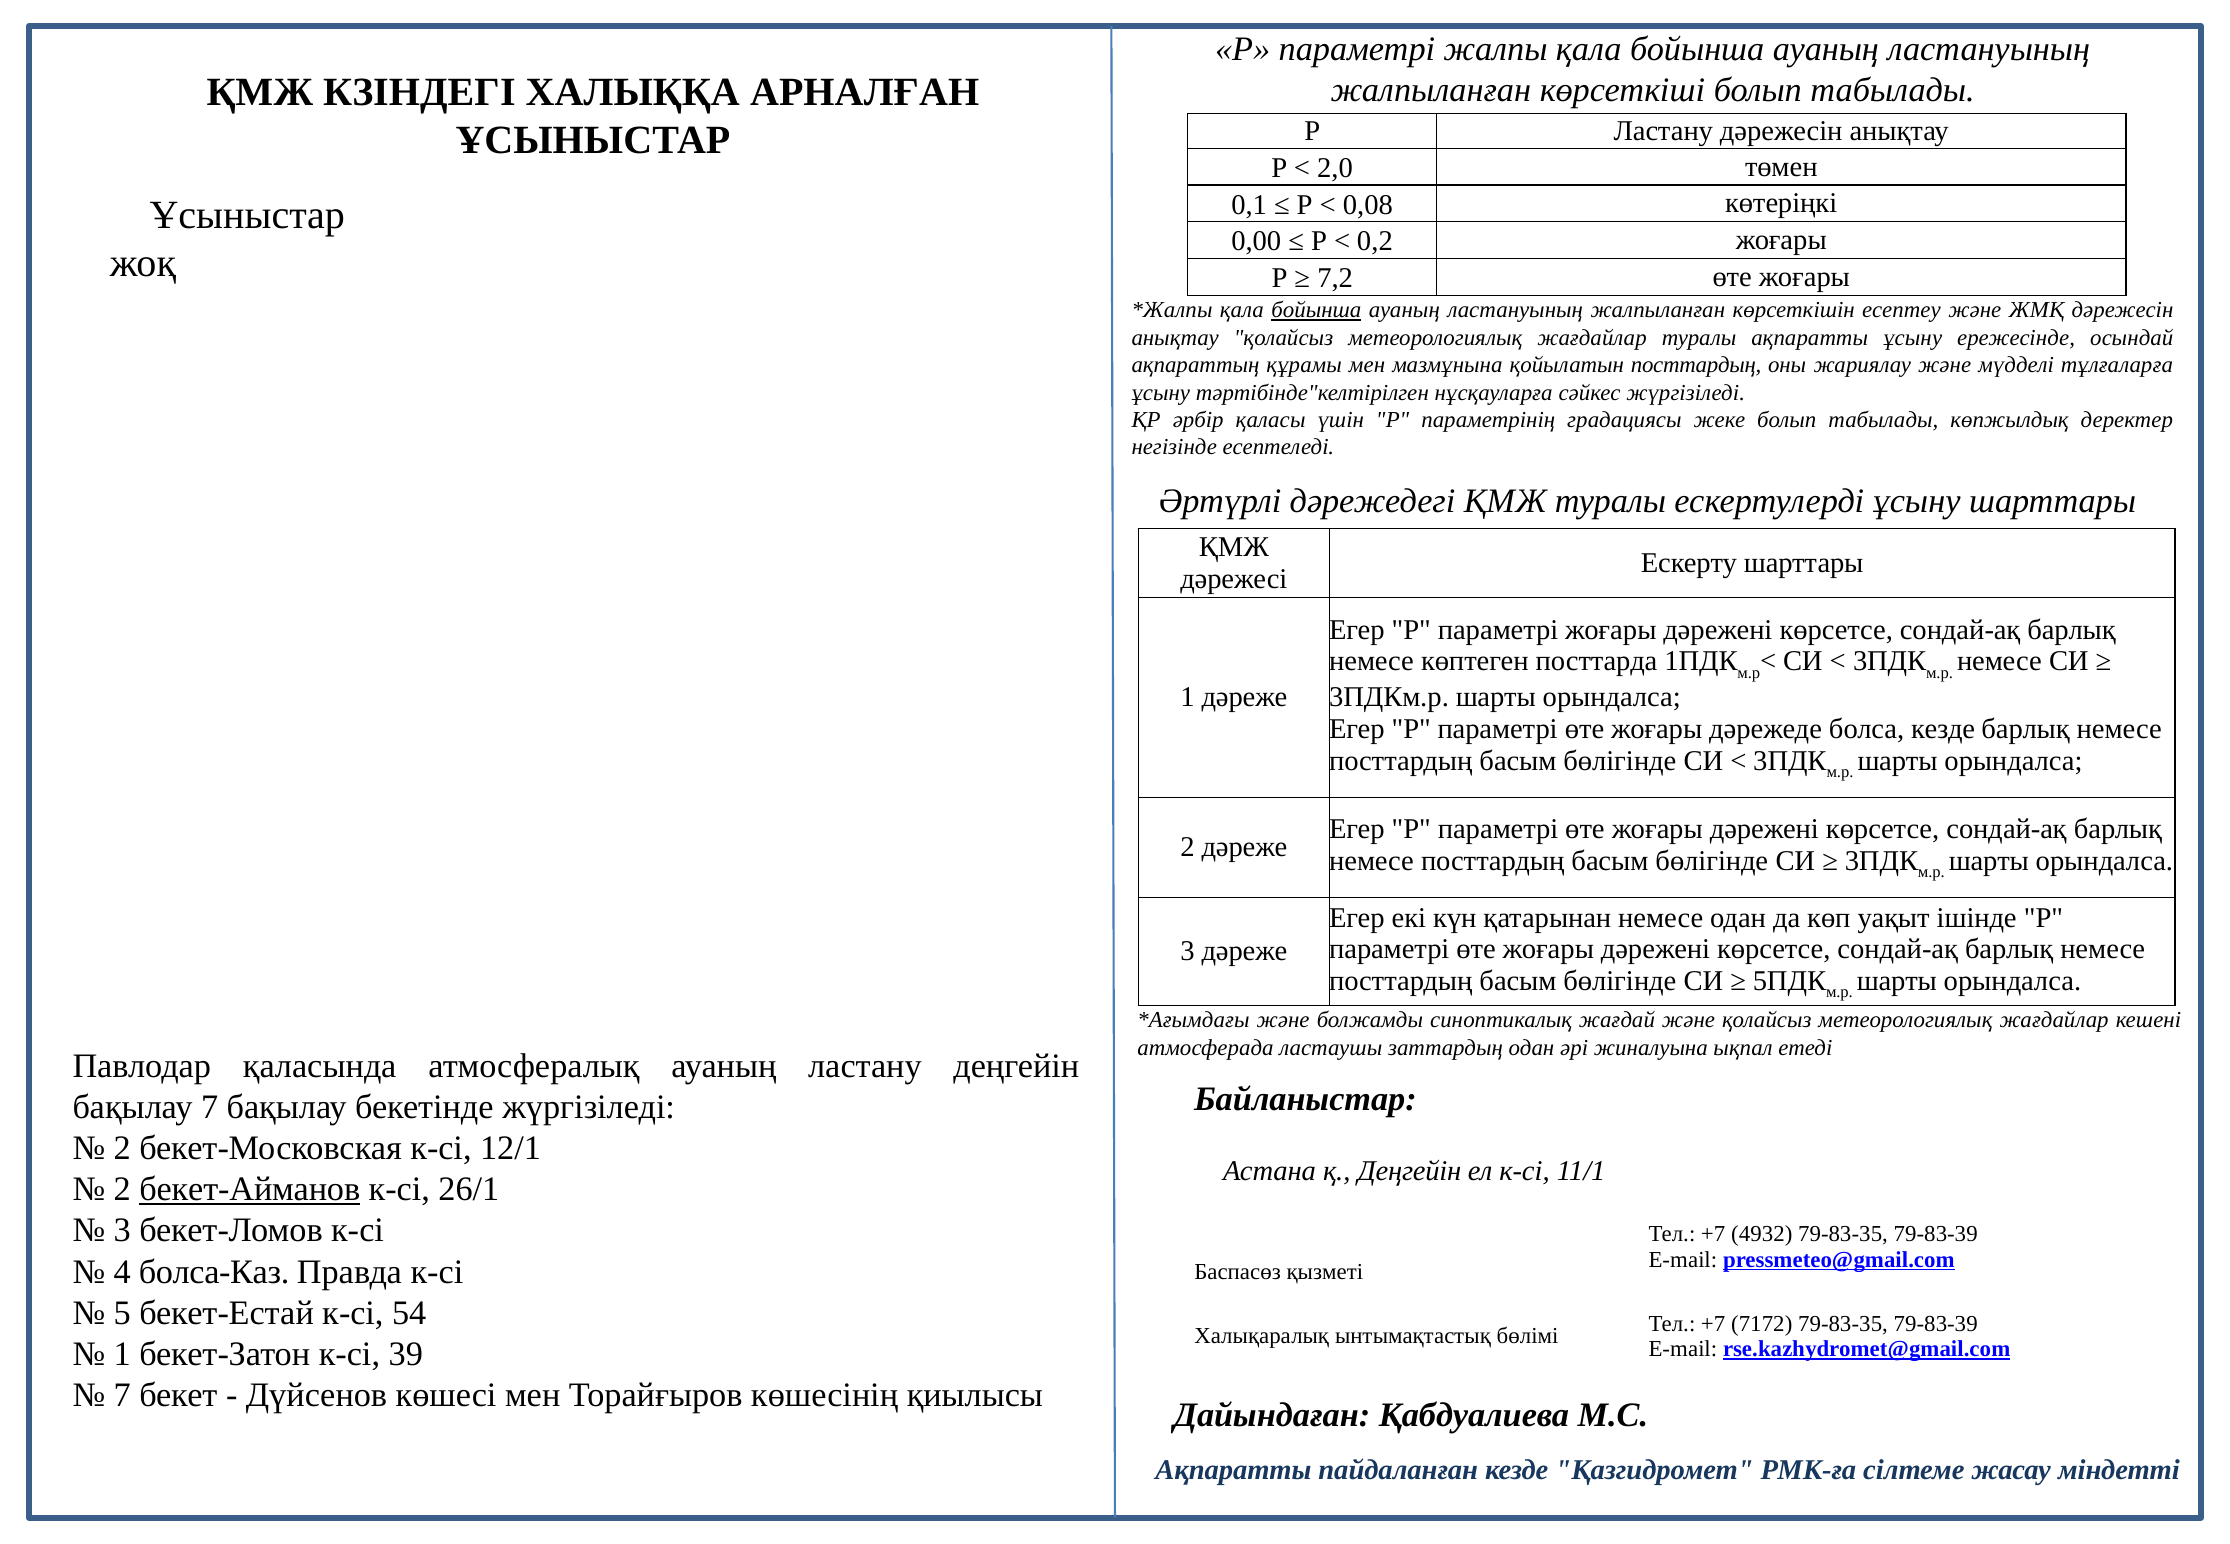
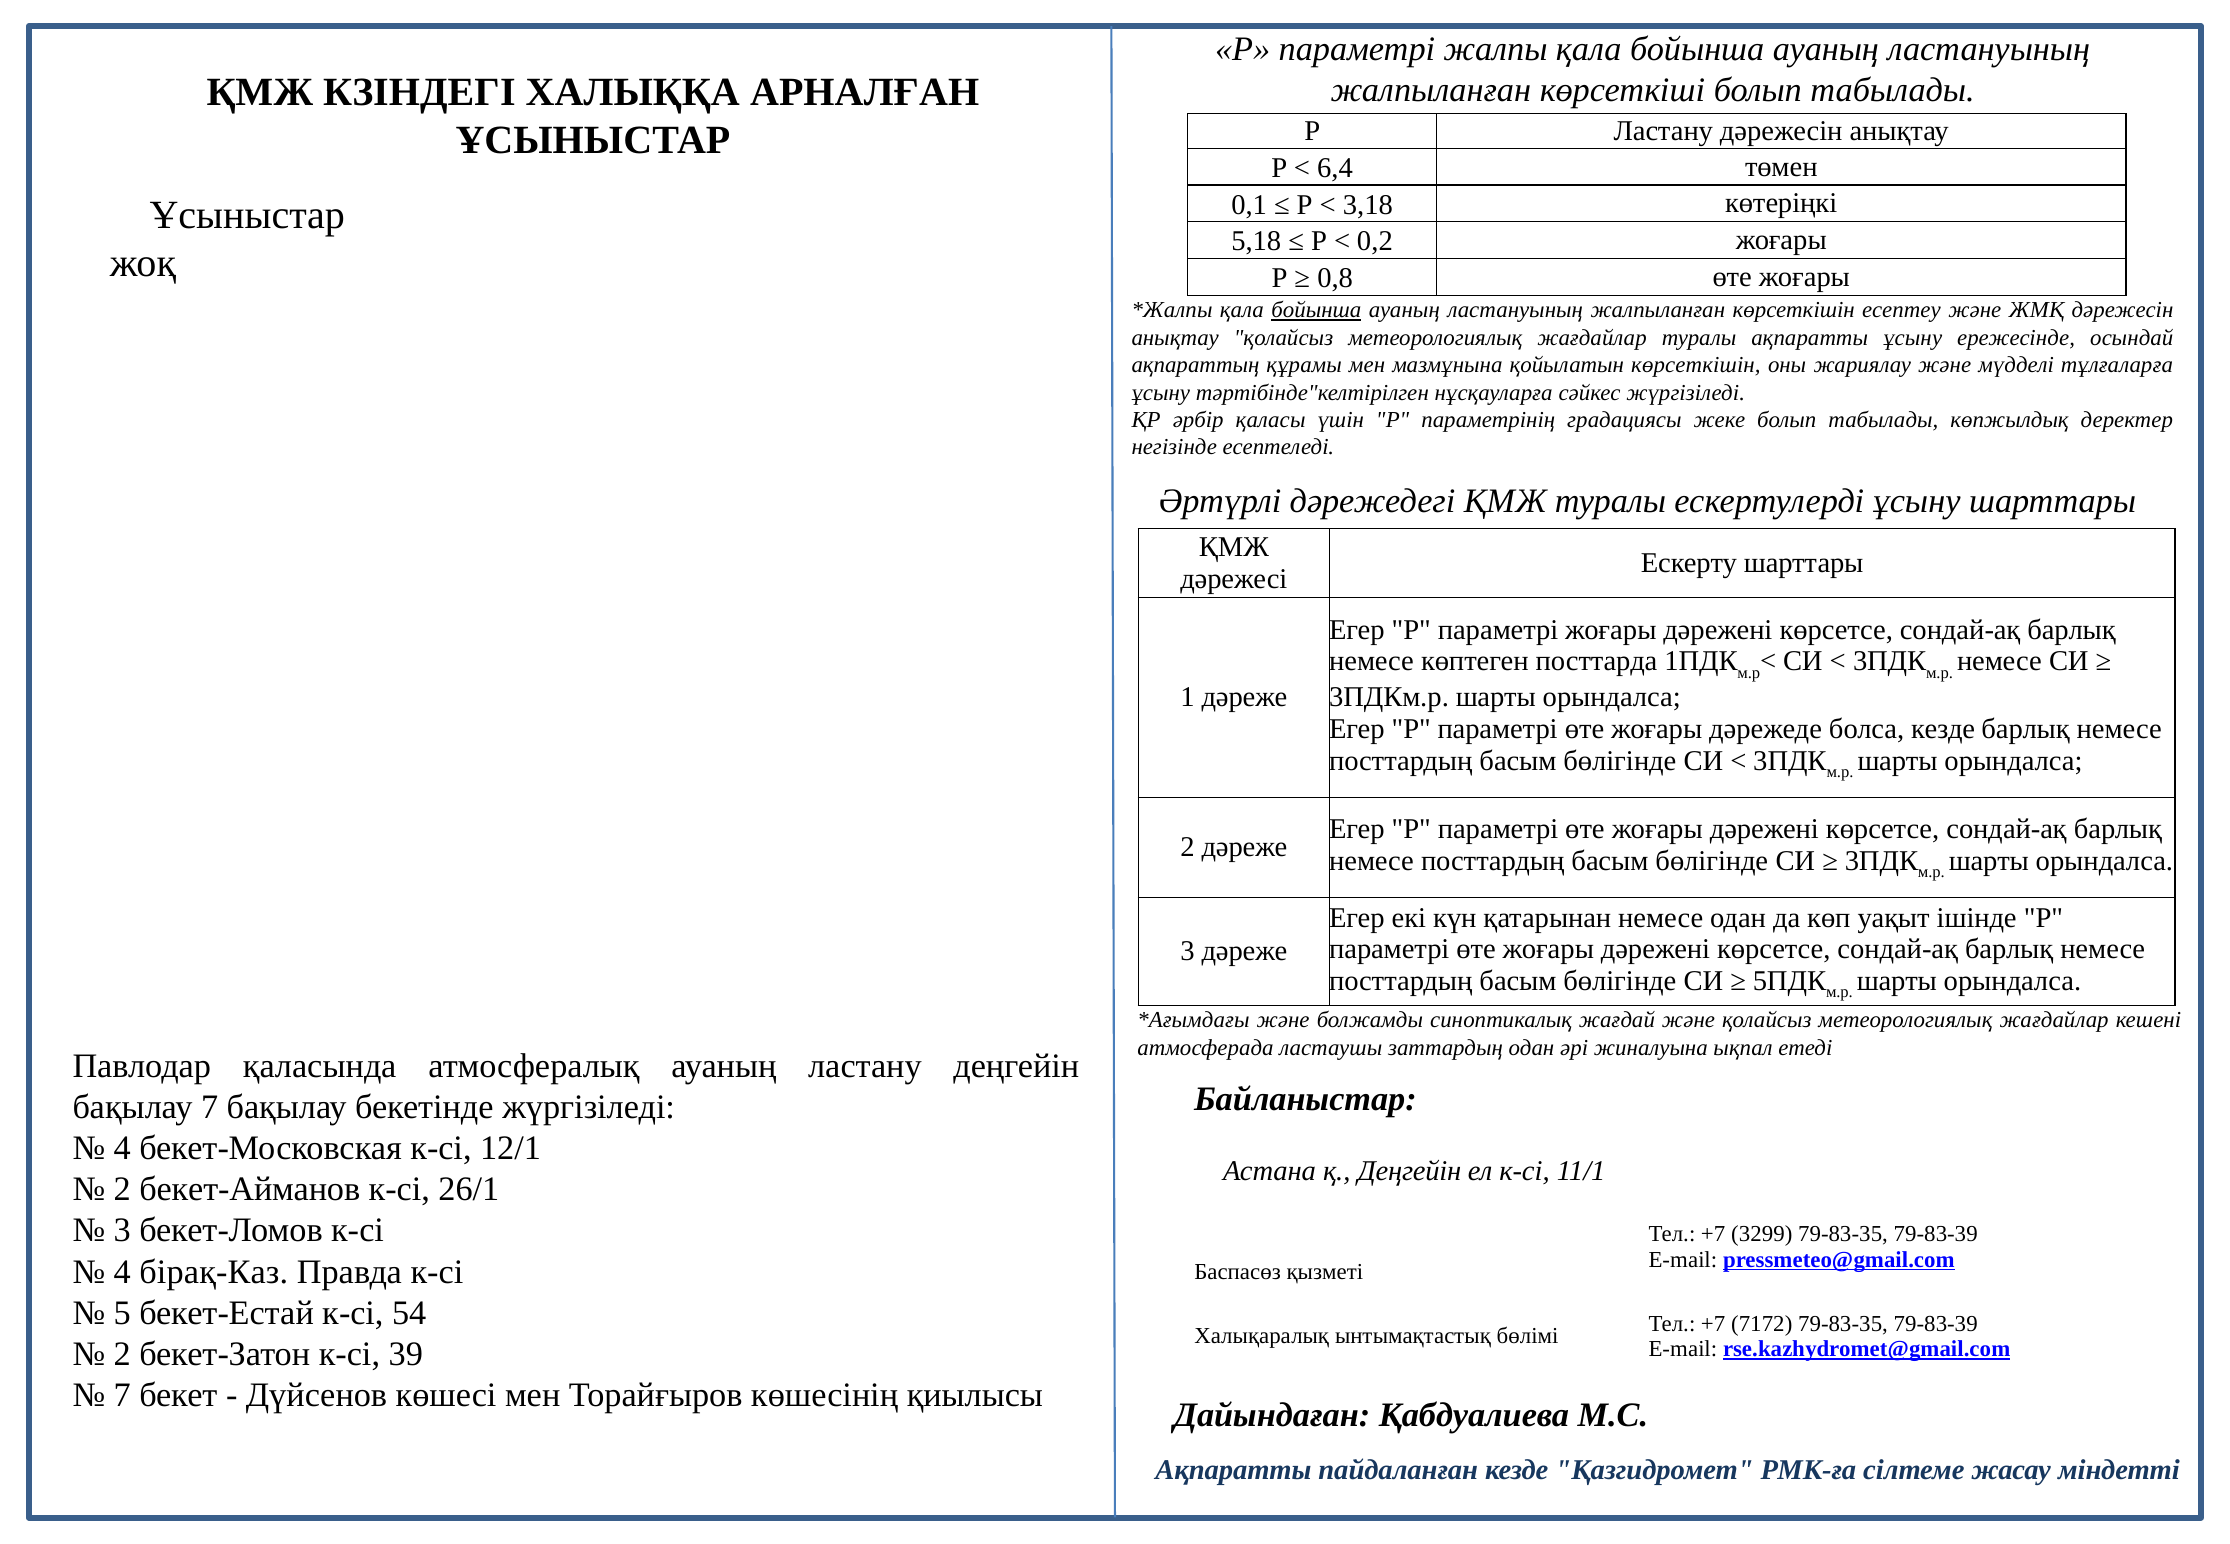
2,0: 2,0 -> 6,4
0,08: 0,08 -> 3,18
0,00: 0,00 -> 5,18
7,2: 7,2 -> 0,8
қойылатын посттардың: посттардың -> көрсеткішін
2 at (122, 1148): 2 -> 4
бекет-Айманов underline: present -> none
4932: 4932 -> 3299
болса-Каз: болса-Каз -> бірақ-Каз
1 at (122, 1354): 1 -> 2
